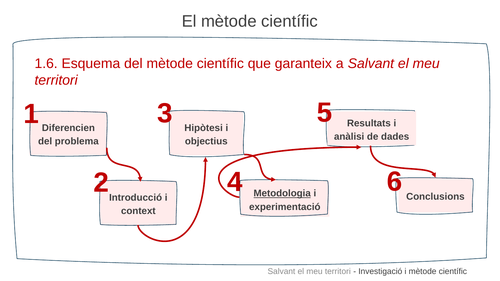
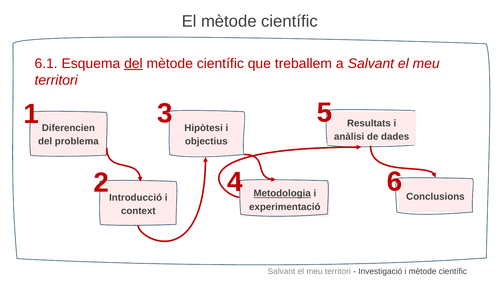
1.6: 1.6 -> 6.1
del at (133, 64) underline: none -> present
garanteix: garanteix -> treballem
